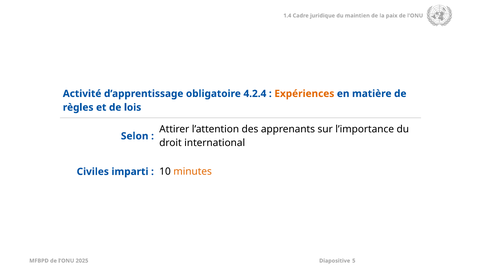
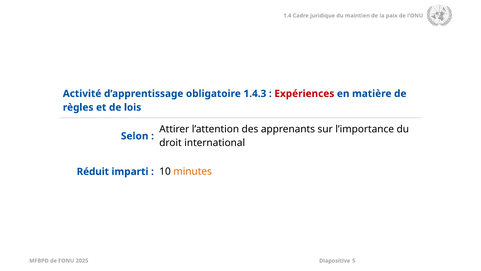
4.2.4: 4.2.4 -> 1.4.3
Expériences colour: orange -> red
Civiles: Civiles -> Réduit
